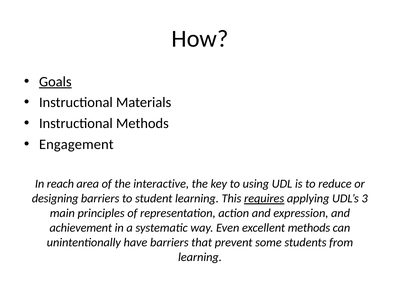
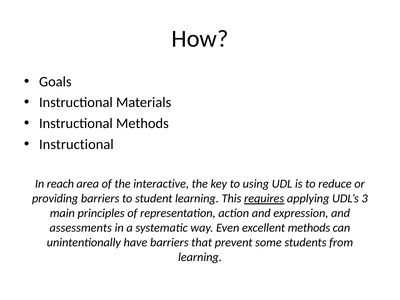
Goals underline: present -> none
Engagement at (76, 144): Engagement -> Instructional
designing: designing -> providing
achievement: achievement -> assessments
